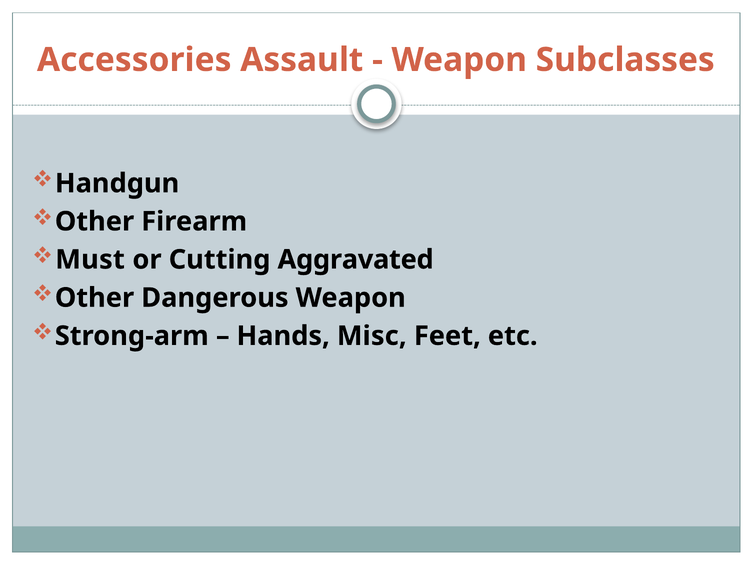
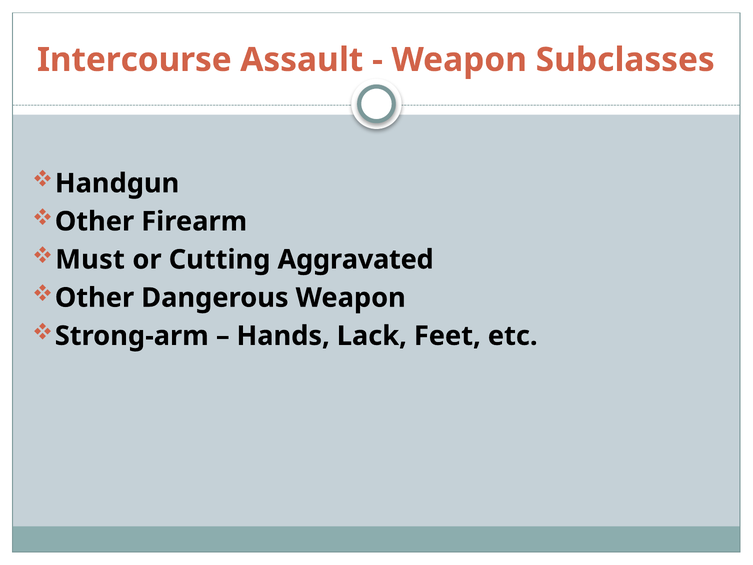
Accessories: Accessories -> Intercourse
Misc: Misc -> Lack
